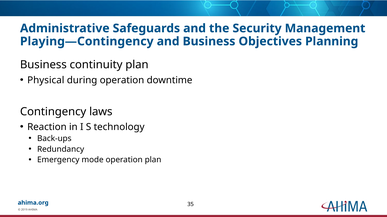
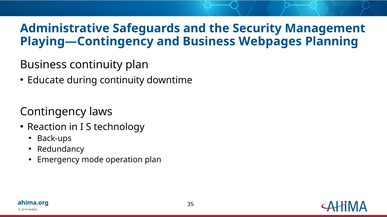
Objectives: Objectives -> Webpages
Physical: Physical -> Educate
during operation: operation -> continuity
